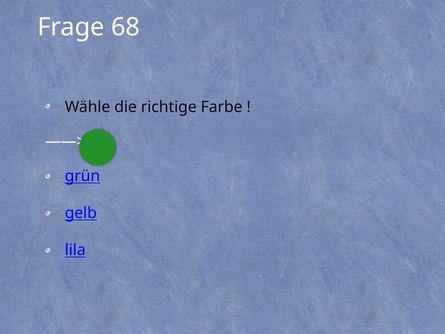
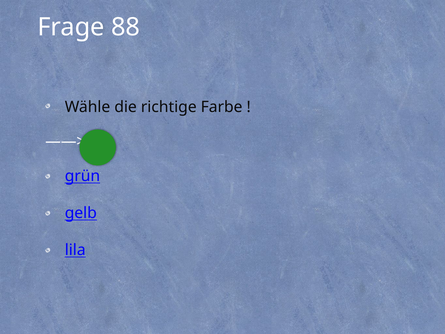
68: 68 -> 88
